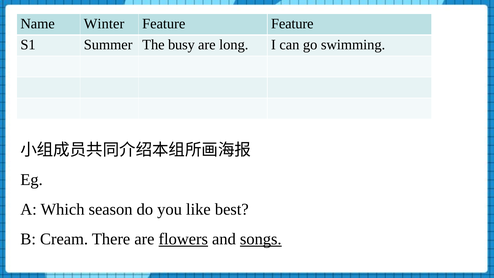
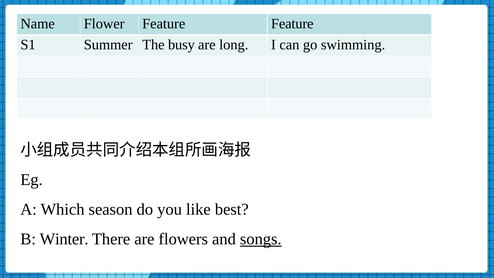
Winter: Winter -> Flower
Cream: Cream -> Winter
flowers underline: present -> none
